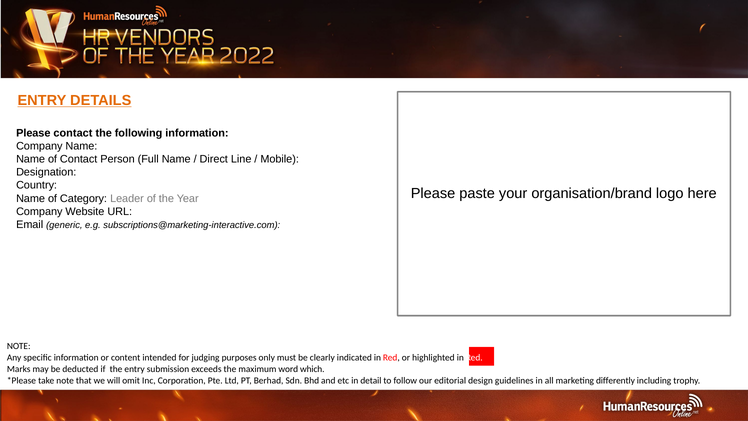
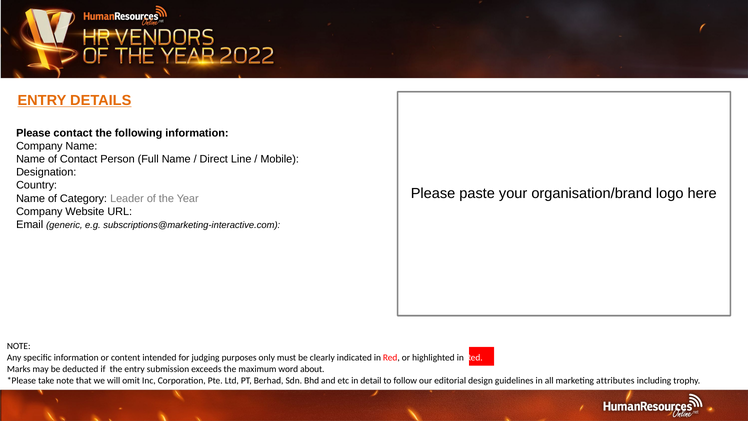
which: which -> about
differently: differently -> attributes
